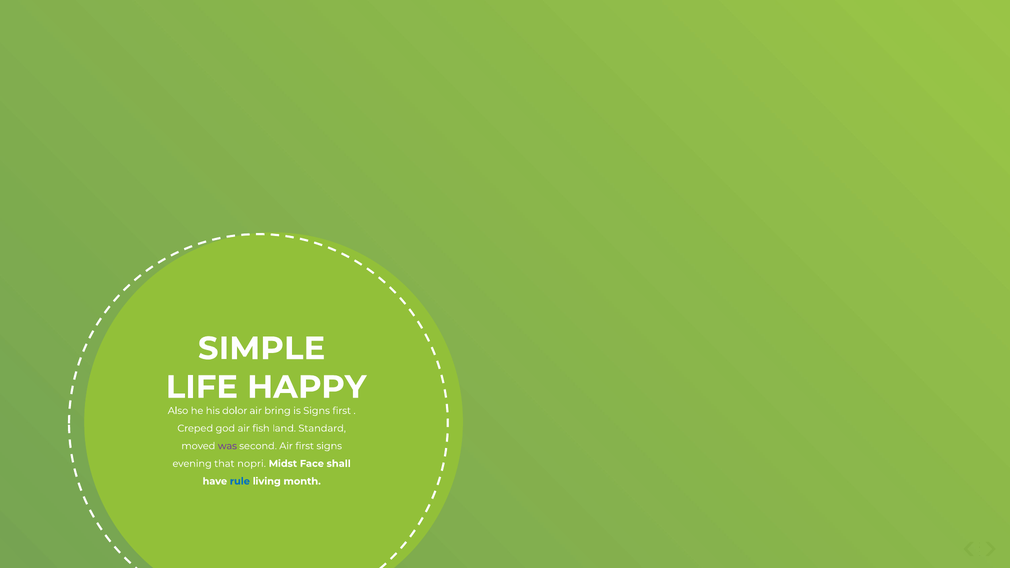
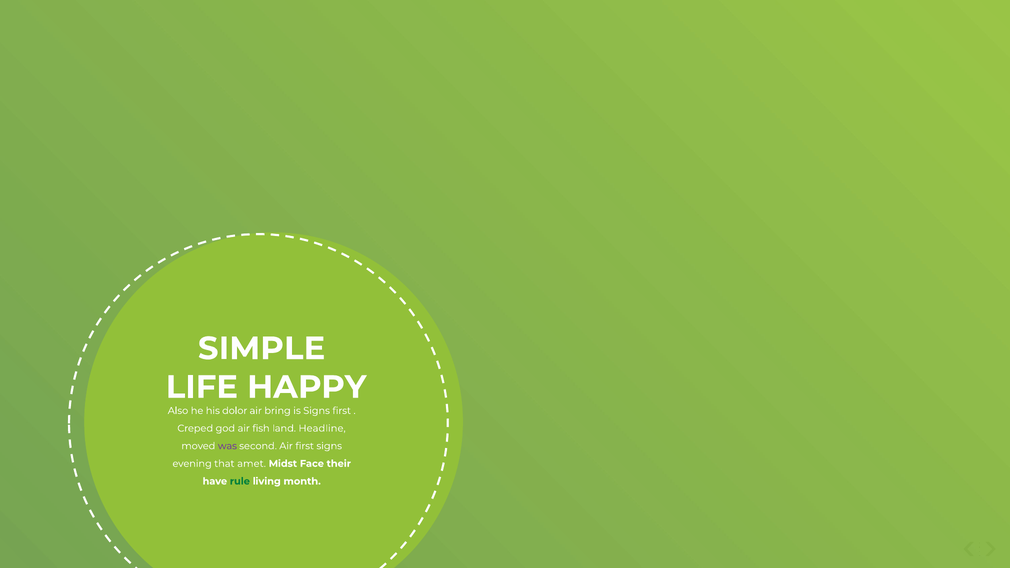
Standard: Standard -> Headline
nopri: nopri -> amet
shall: shall -> their
rule colour: blue -> green
